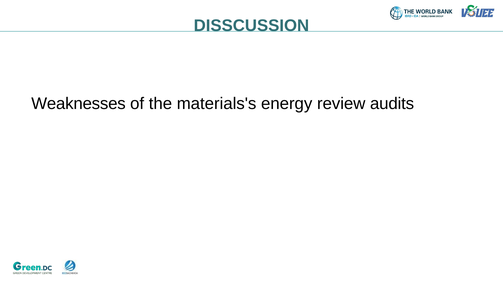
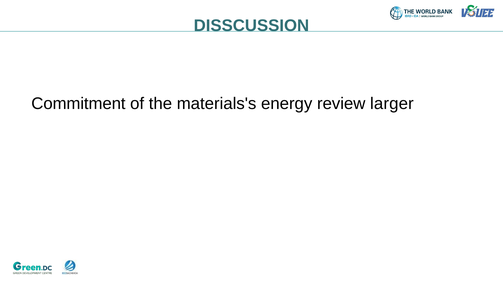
Weaknesses: Weaknesses -> Commitment
audits: audits -> larger
